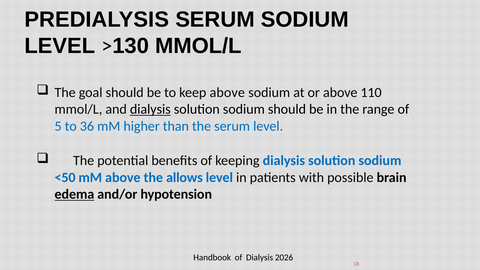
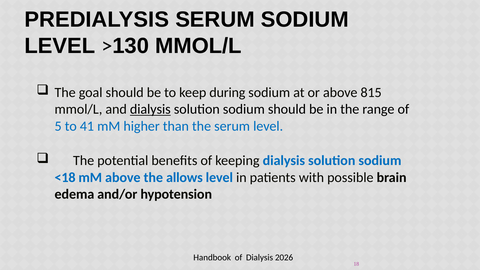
keep above: above -> during
110: 110 -> 815
36: 36 -> 41
<50: <50 -> <18
edema underline: present -> none
